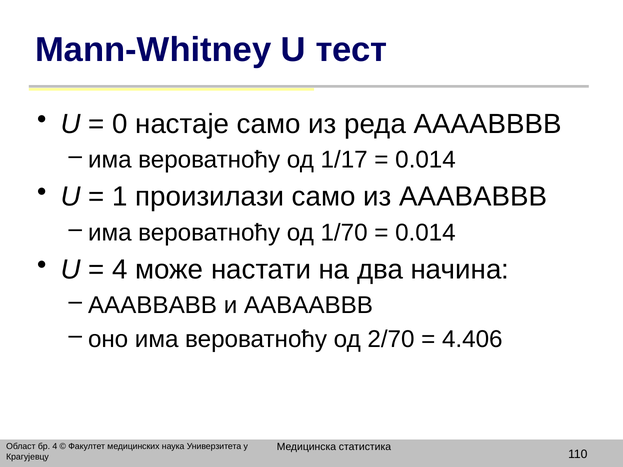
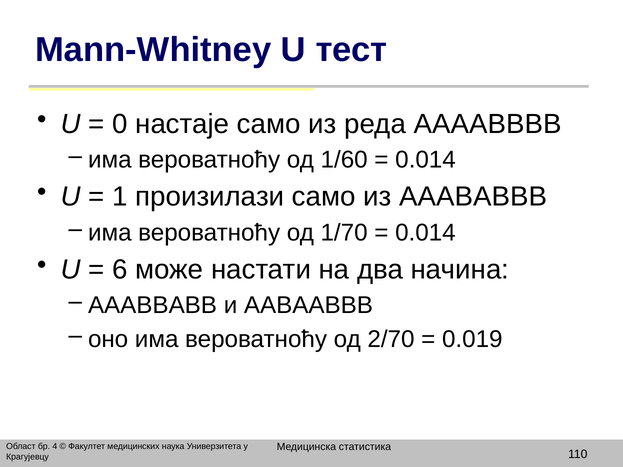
1/17: 1/17 -> 1/60
4 at (120, 270): 4 -> 6
4.406: 4.406 -> 0.019
